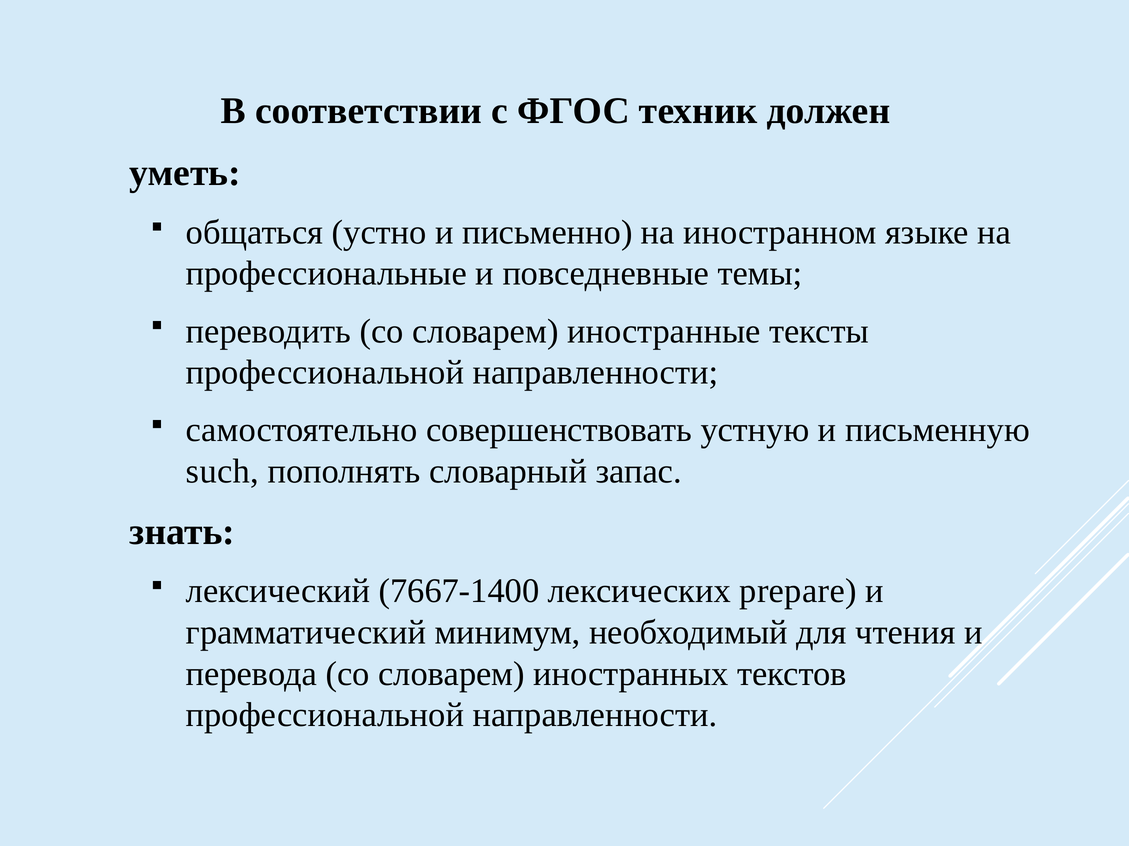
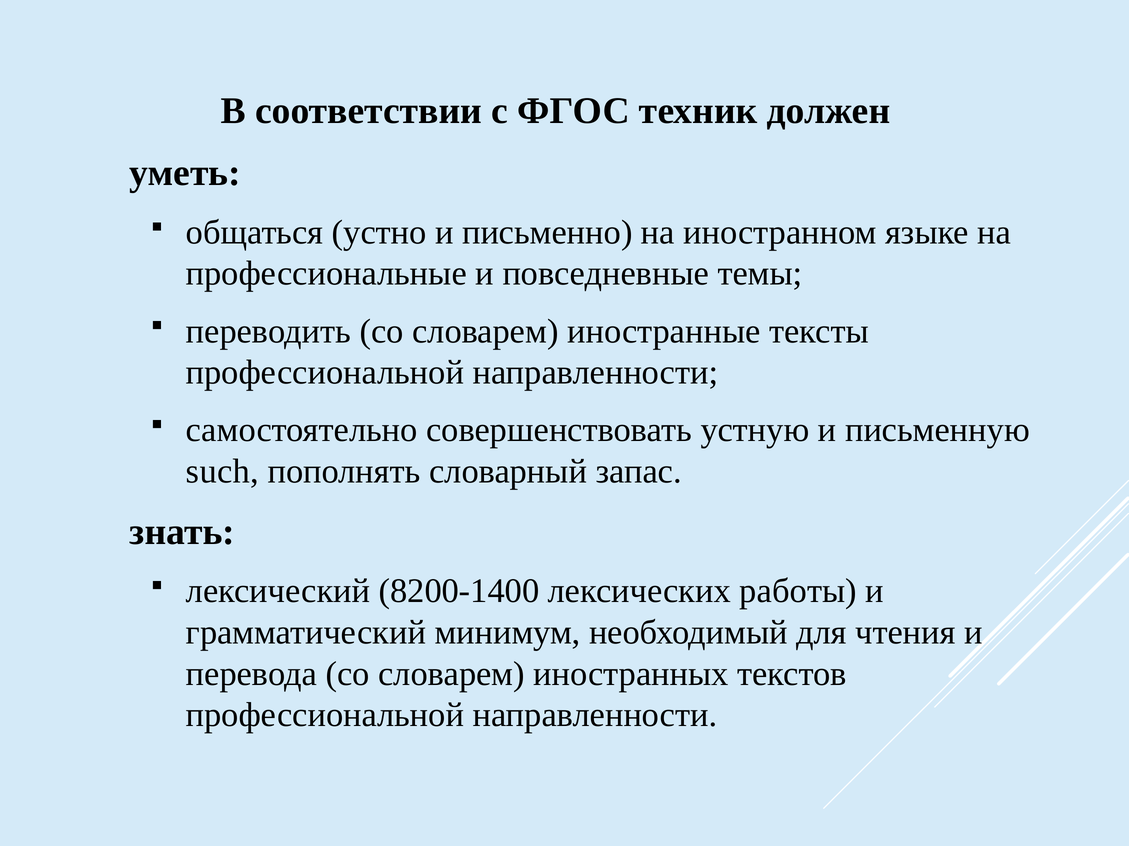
7667-1400: 7667-1400 -> 8200-1400
prepare: prepare -> работы
